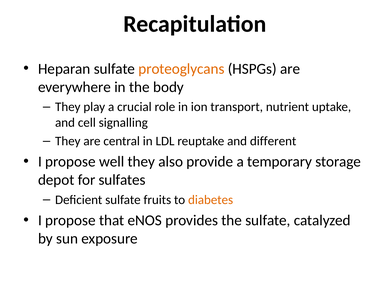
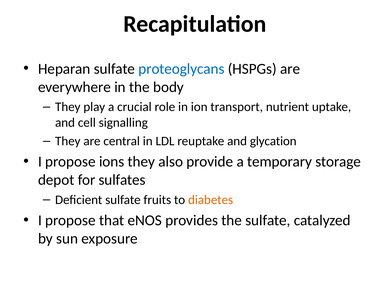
proteoglycans colour: orange -> blue
different: different -> glycation
well: well -> ions
